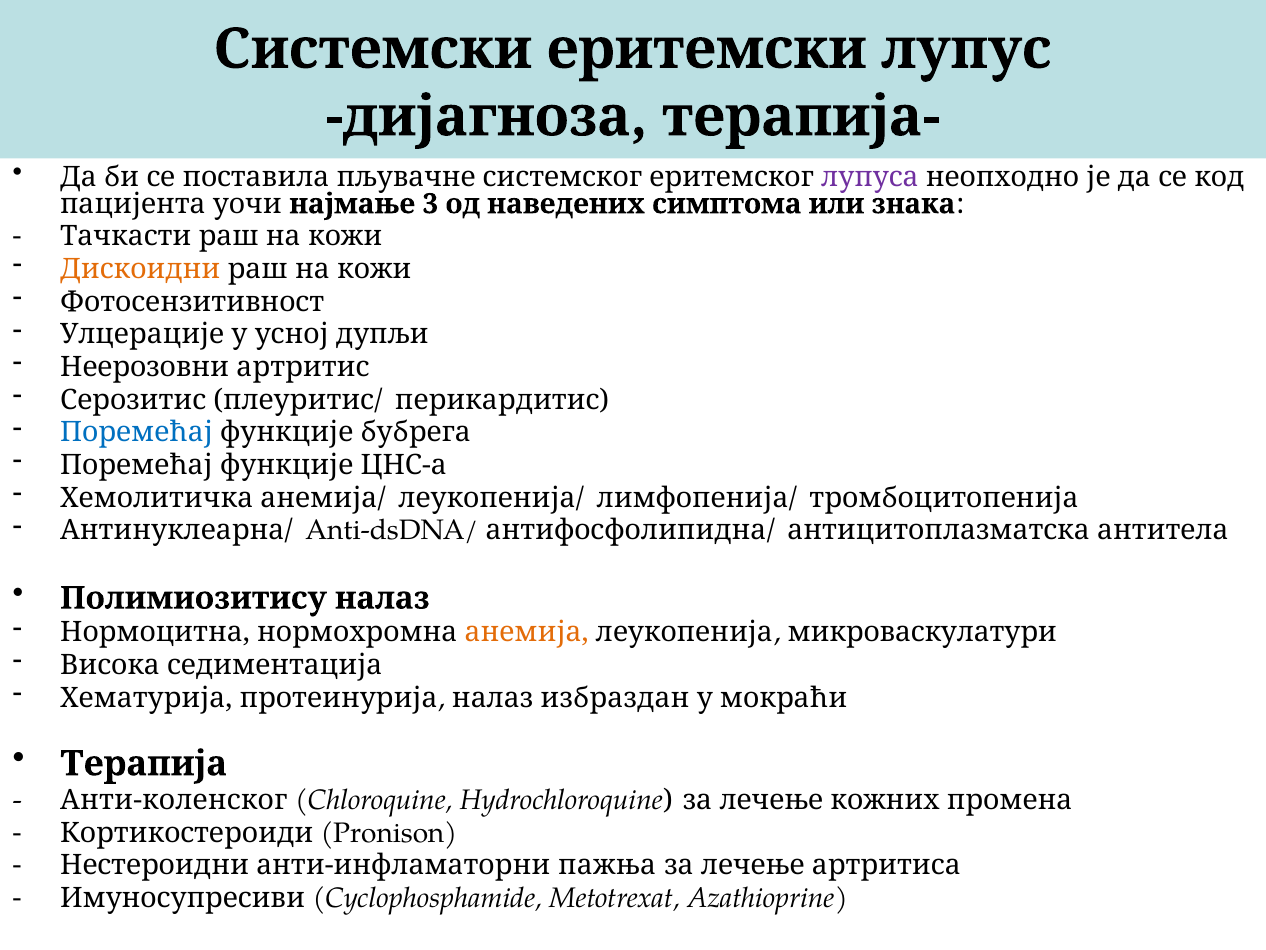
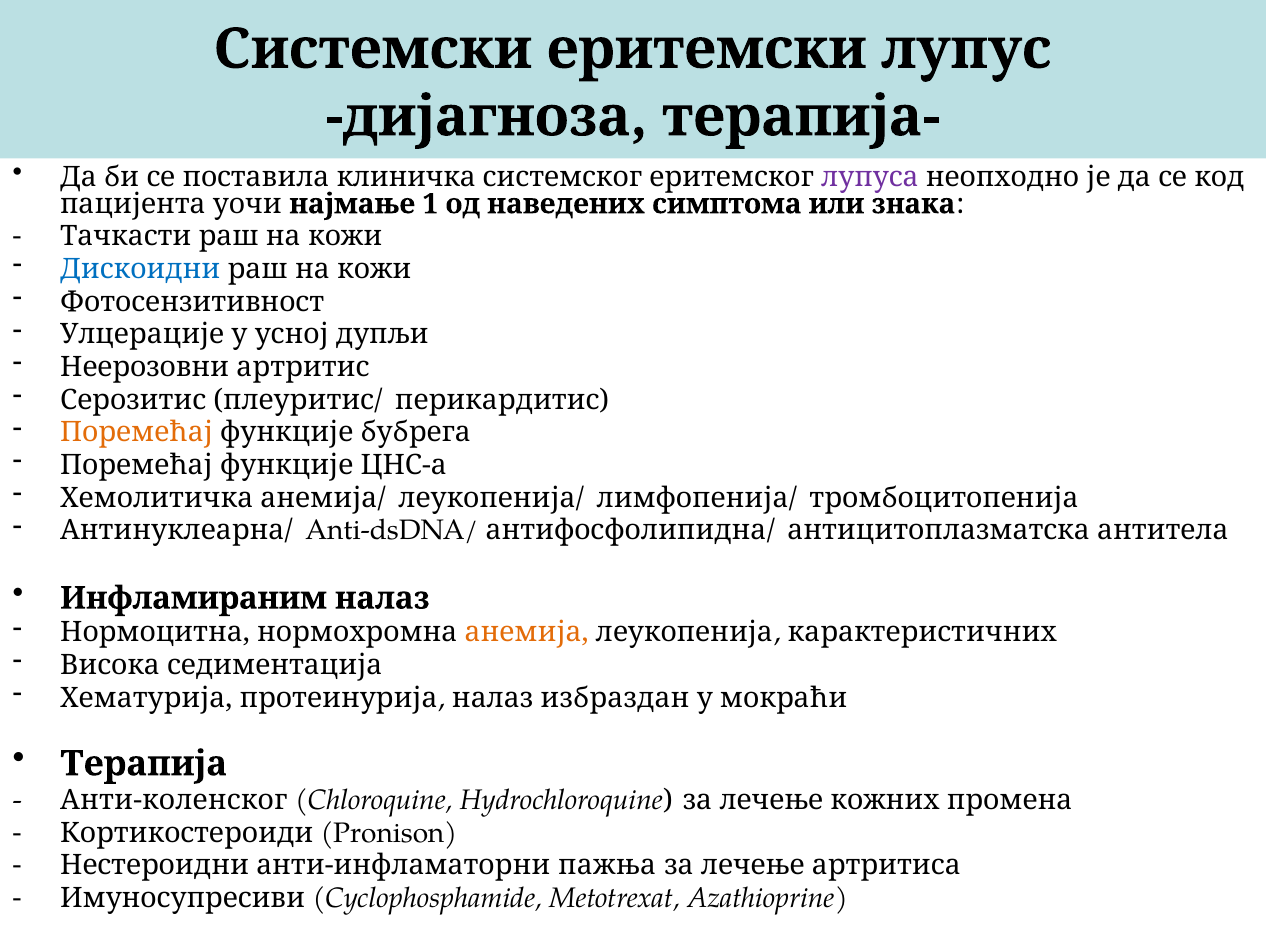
пљувачне: пљувачне -> клиничка
3: 3 -> 1
Дискоидни colour: orange -> blue
Поремећај at (137, 432) colour: blue -> orange
Полимиозитису: Полимиозитису -> Инфламираним
микроваскулатури: микроваскулатури -> карактеристичних
